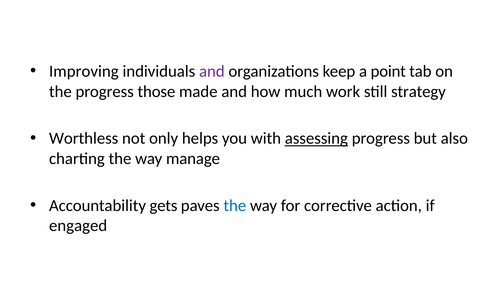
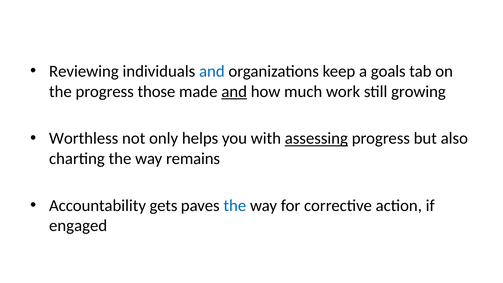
Improving: Improving -> Reviewing
and at (212, 71) colour: purple -> blue
point: point -> goals
and at (234, 92) underline: none -> present
strategy: strategy -> growing
manage: manage -> remains
